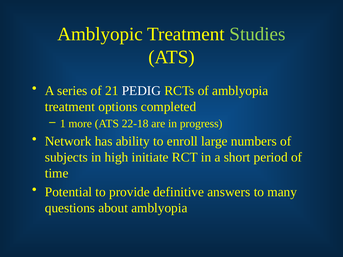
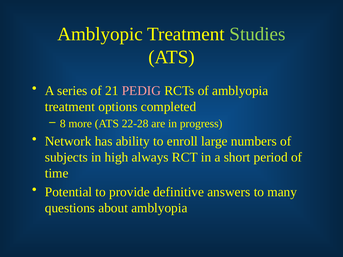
PEDIG colour: white -> pink
1: 1 -> 8
22-18: 22-18 -> 22-28
initiate: initiate -> always
